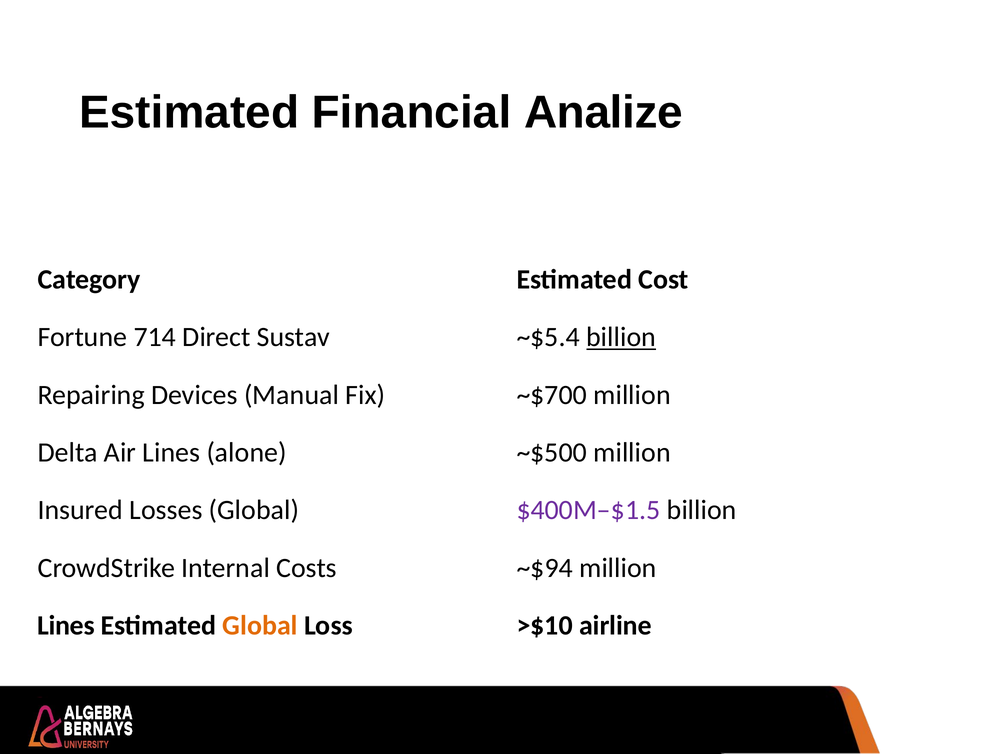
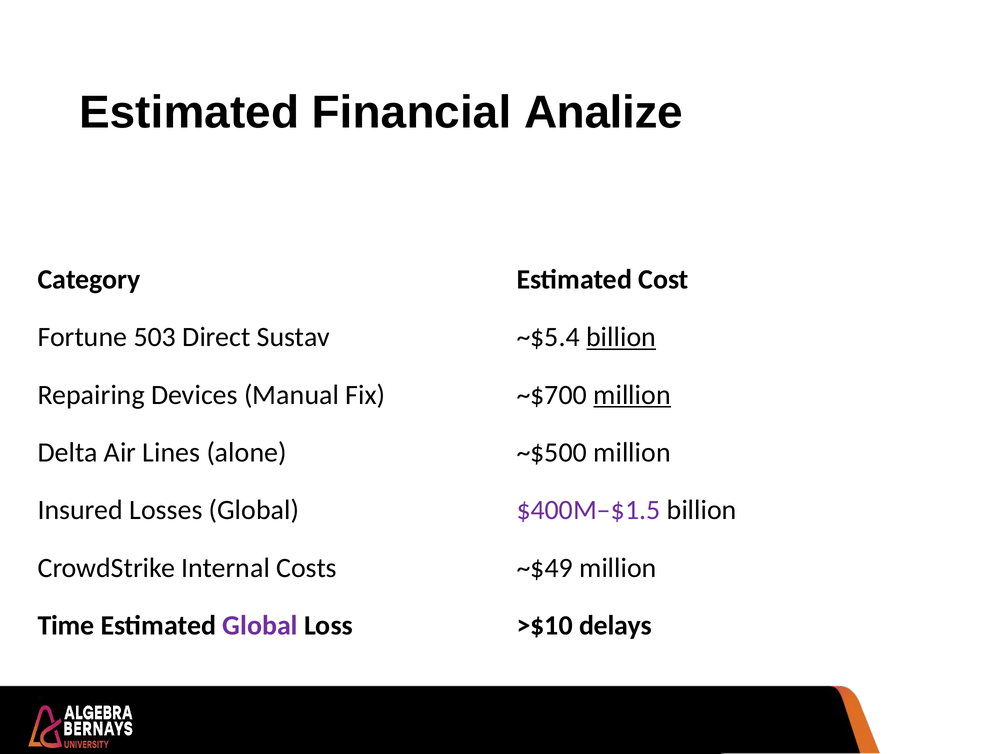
714: 714 -> 503
million at (632, 395) underline: none -> present
~$94: ~$94 -> ~$49
Lines at (66, 625): Lines -> Time
Global at (260, 625) colour: orange -> purple
airline: airline -> delays
